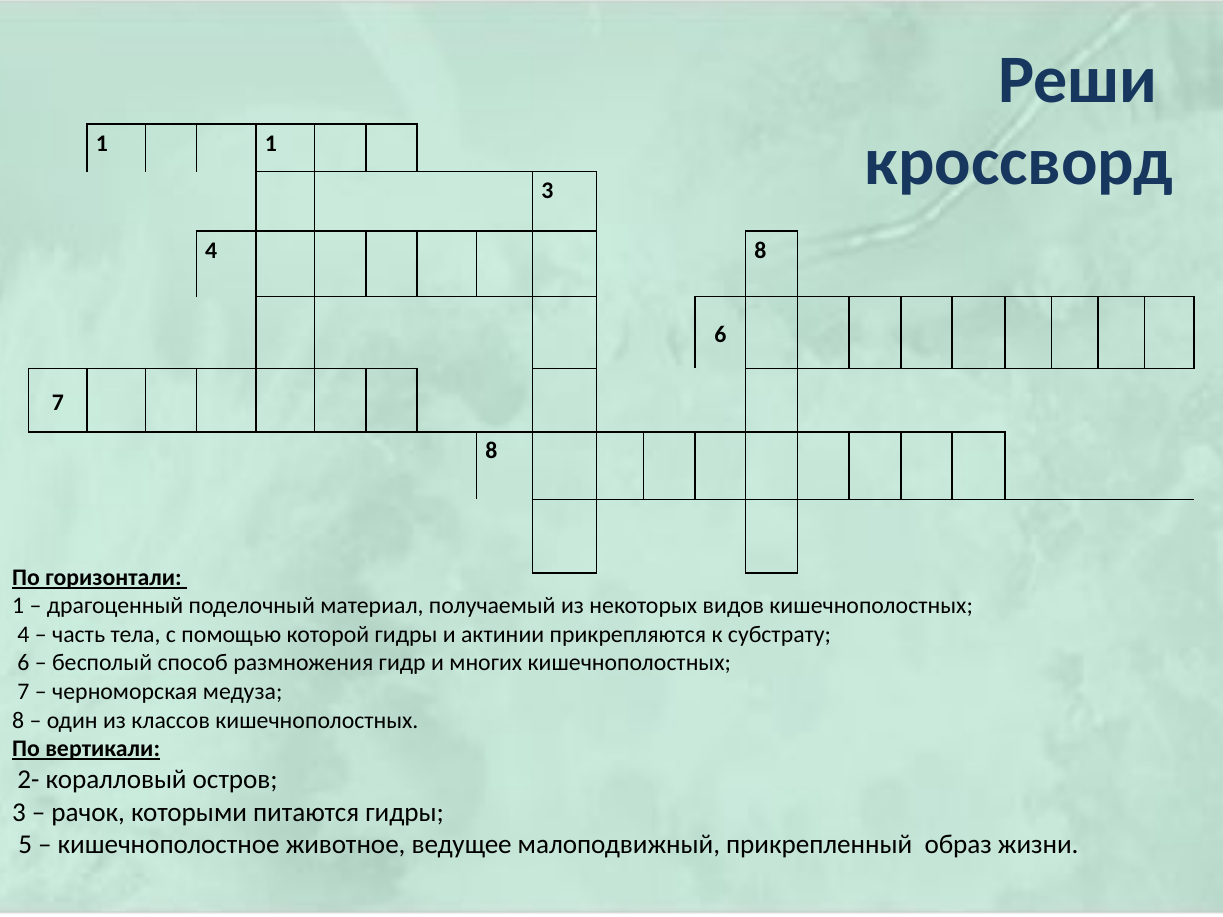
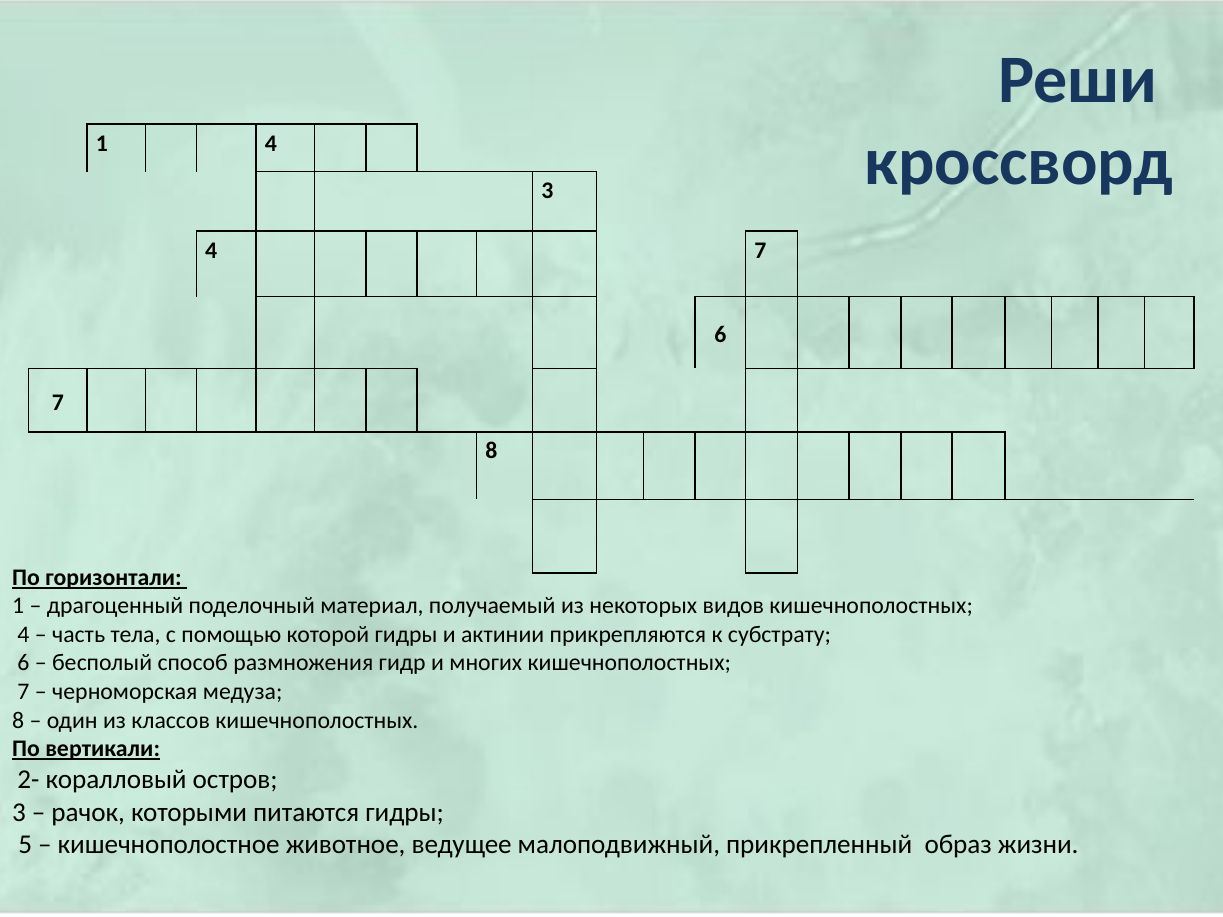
1 1: 1 -> 4
4 8: 8 -> 7
